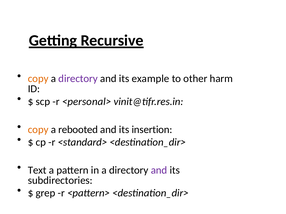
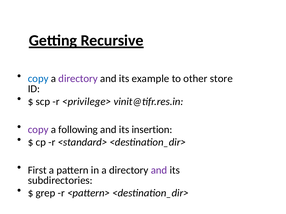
copy at (38, 79) colour: orange -> blue
harm: harm -> store
<personal>: <personal> -> <privilege>
copy at (38, 130) colour: orange -> purple
rebooted: rebooted -> following
Text: Text -> First
